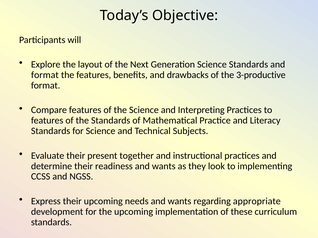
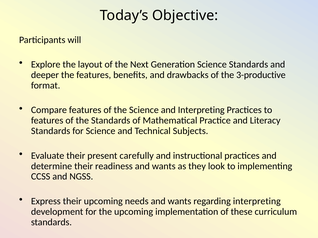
format at (45, 75): format -> deeper
together: together -> carefully
regarding appropriate: appropriate -> interpreting
